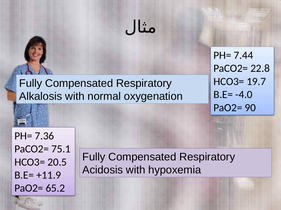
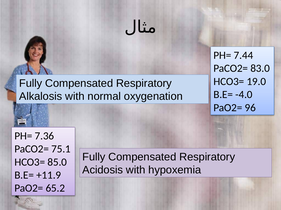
22.8: 22.8 -> 83.0
19.7: 19.7 -> 19.0
90: 90 -> 96
20.5: 20.5 -> 85.0
